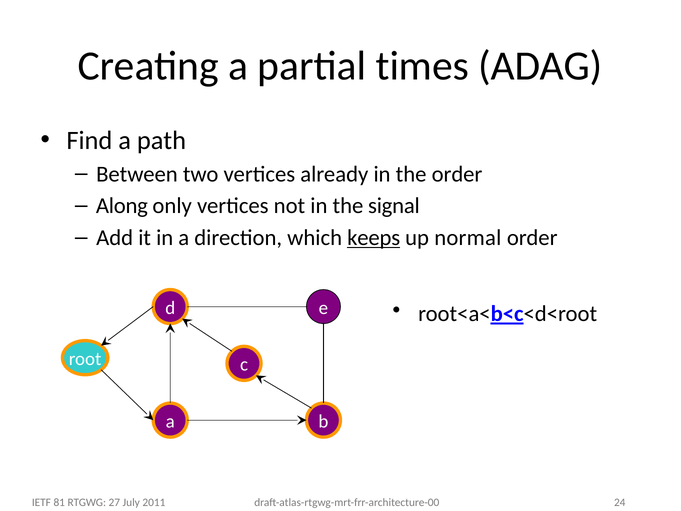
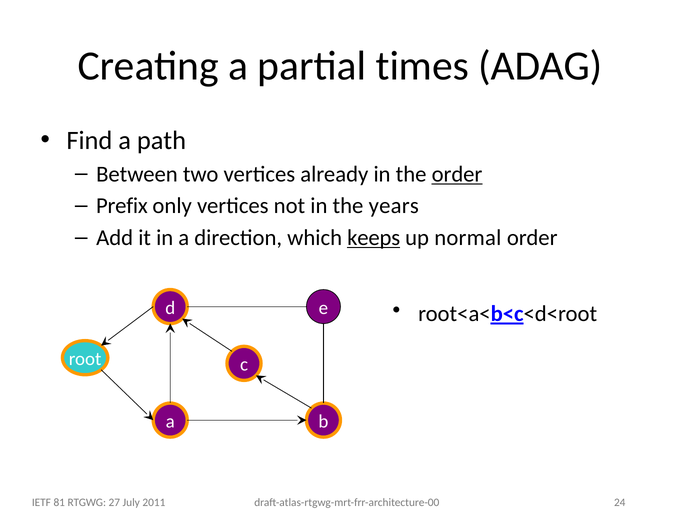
order at (457, 174) underline: none -> present
Along: Along -> Prefix
signal: signal -> years
